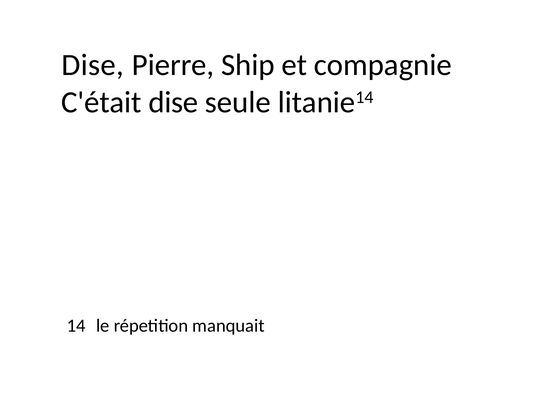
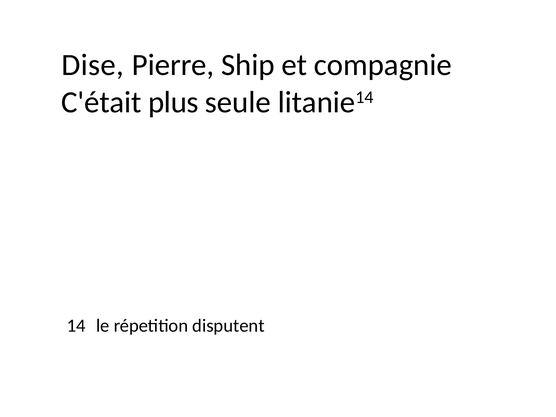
C'était dise: dise -> plus
manquait: manquait -> disputent
